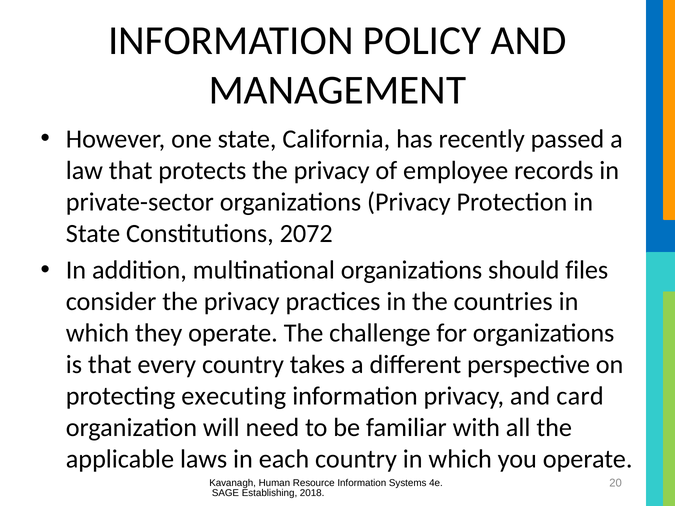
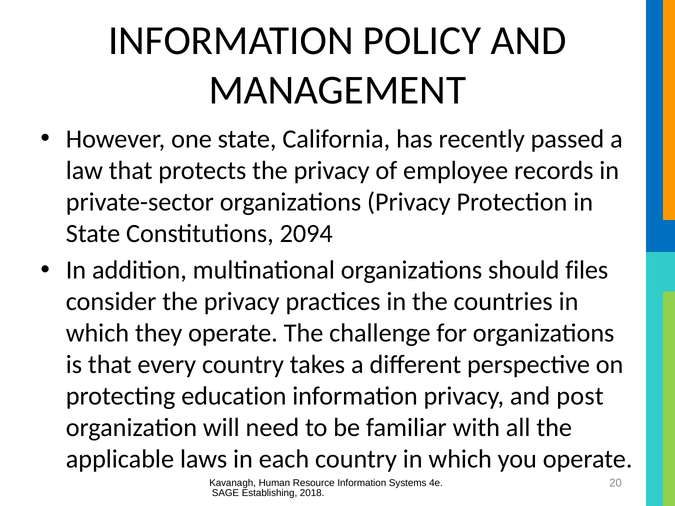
2072: 2072 -> 2094
executing: executing -> education
card: card -> post
